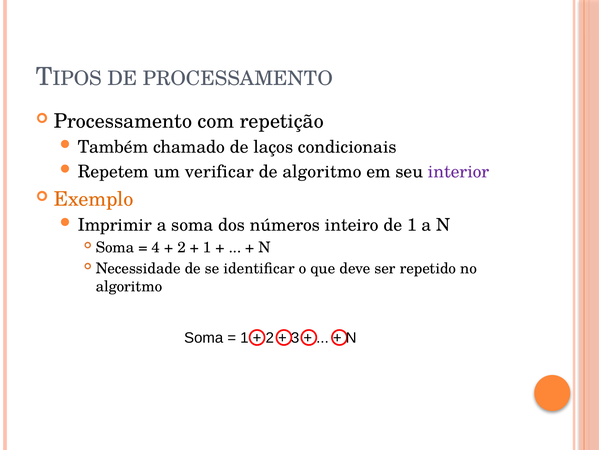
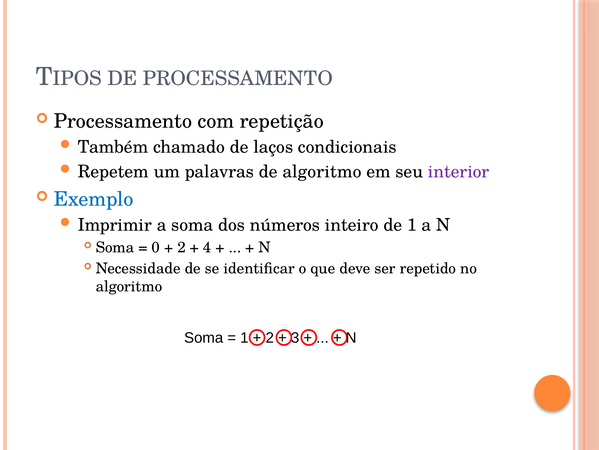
verificar: verificar -> palavras
Exemplo colour: orange -> blue
4: 4 -> 0
1 at (207, 247): 1 -> 4
